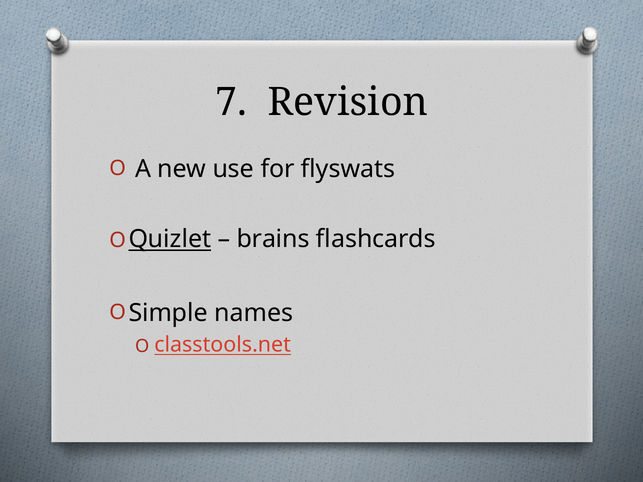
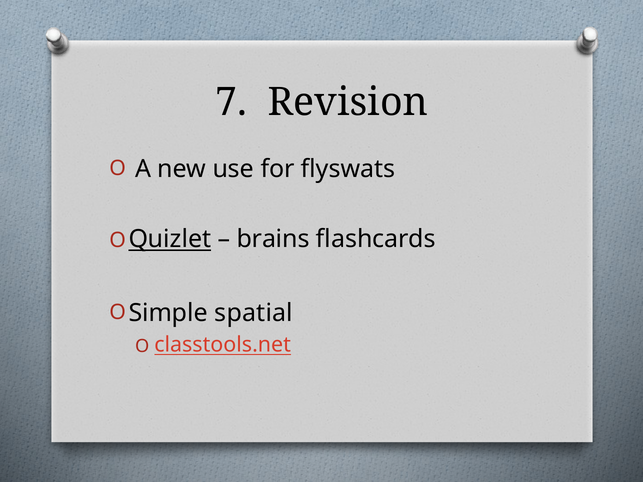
names: names -> spatial
